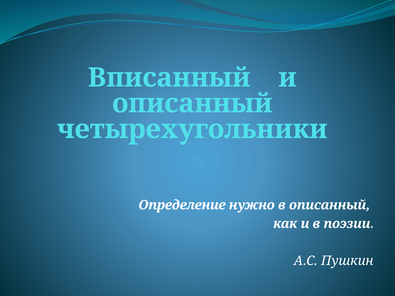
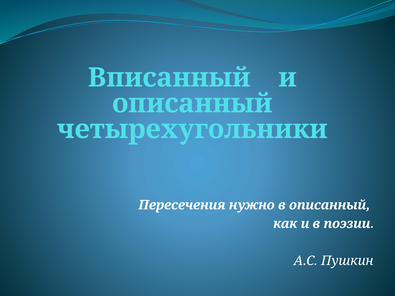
Определение: Определение -> Пересечения
